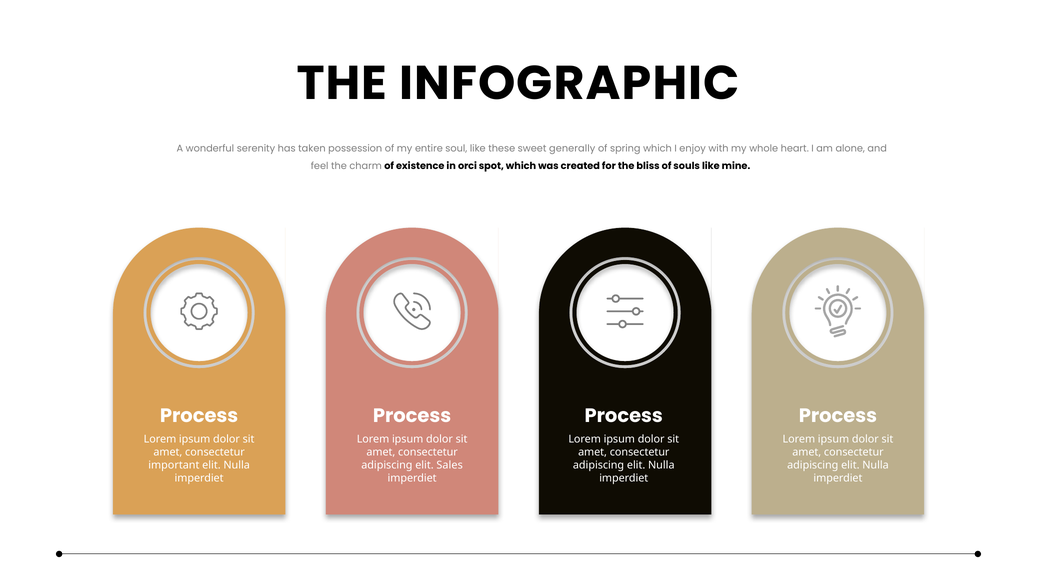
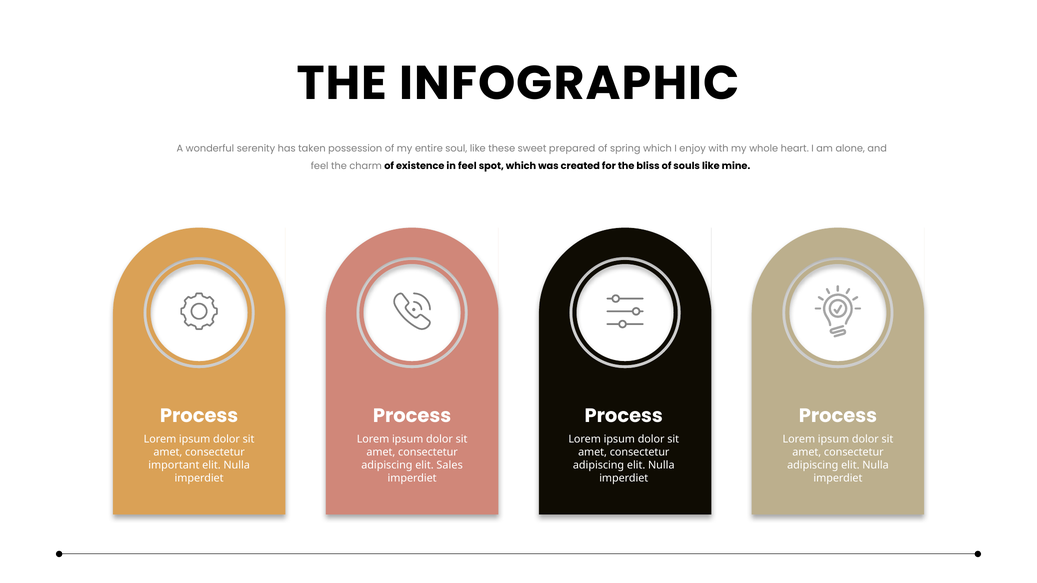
generally: generally -> prepared
in orci: orci -> feel
